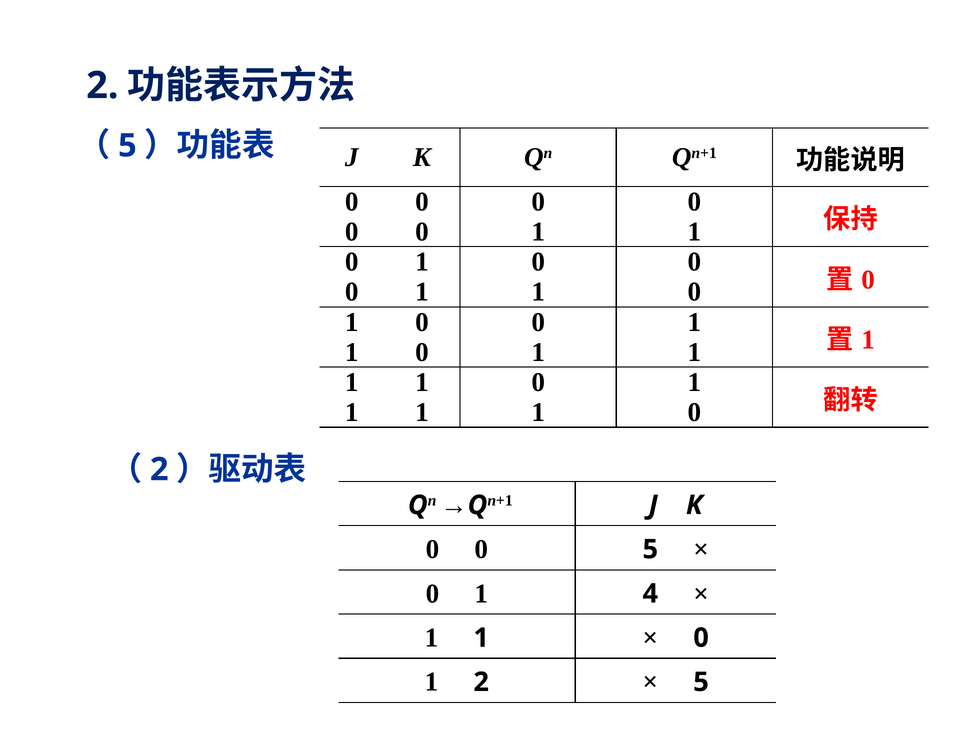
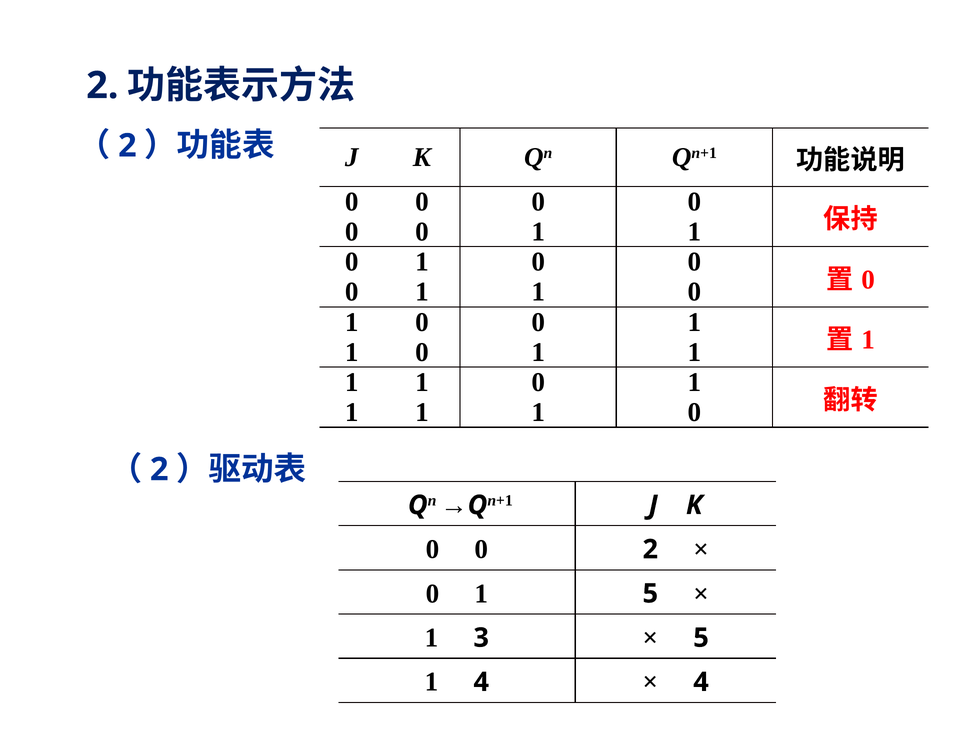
5 at (127, 146): 5 -> 2
0 5: 5 -> 2
1 4: 4 -> 5
1 at (481, 638): 1 -> 3
0 at (701, 638): 0 -> 5
1 2: 2 -> 4
5 at (701, 682): 5 -> 4
